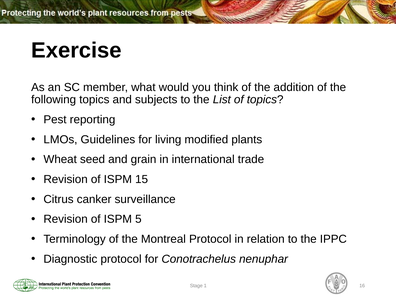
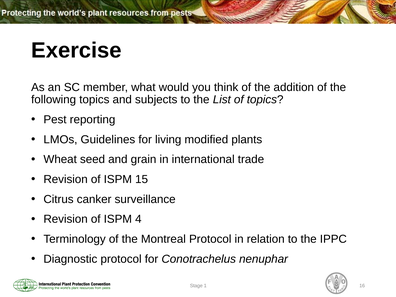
5: 5 -> 4
